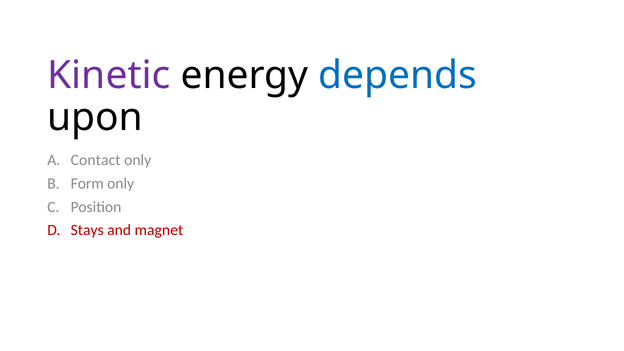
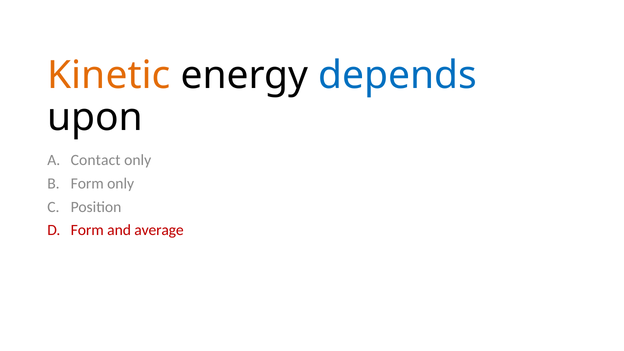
Kinetic colour: purple -> orange
Stays at (87, 230): Stays -> Form
magnet: magnet -> average
